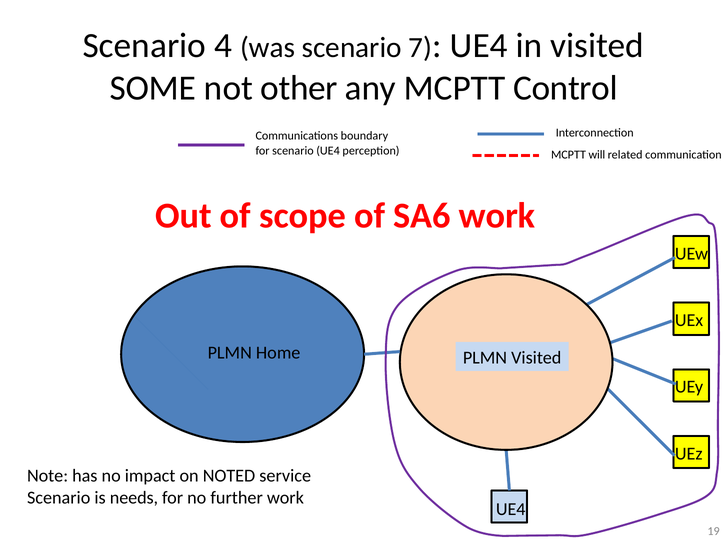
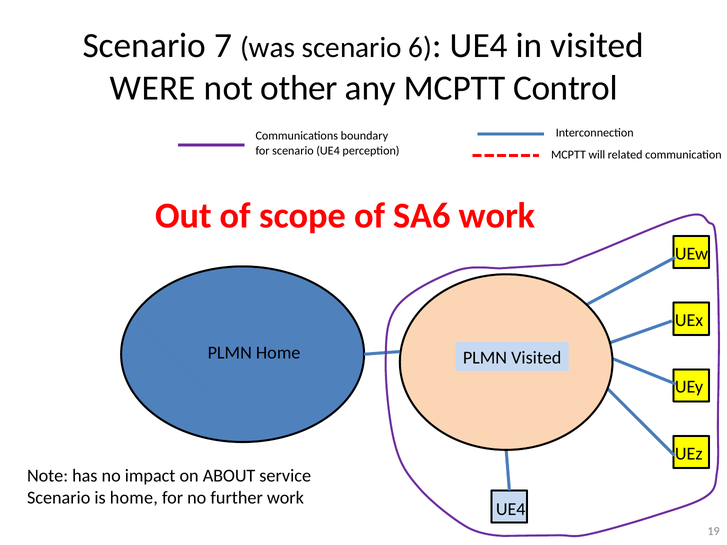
4: 4 -> 7
7: 7 -> 6
SOME: SOME -> WERE
NOTED: NOTED -> ABOUT
is needs: needs -> home
